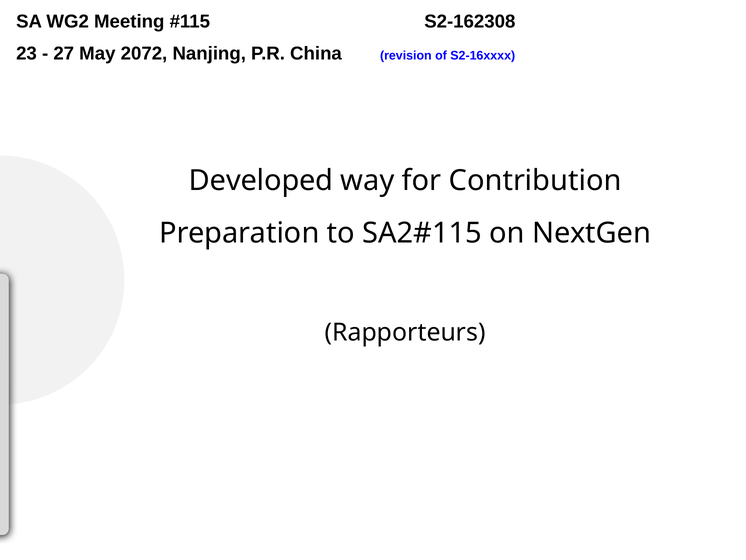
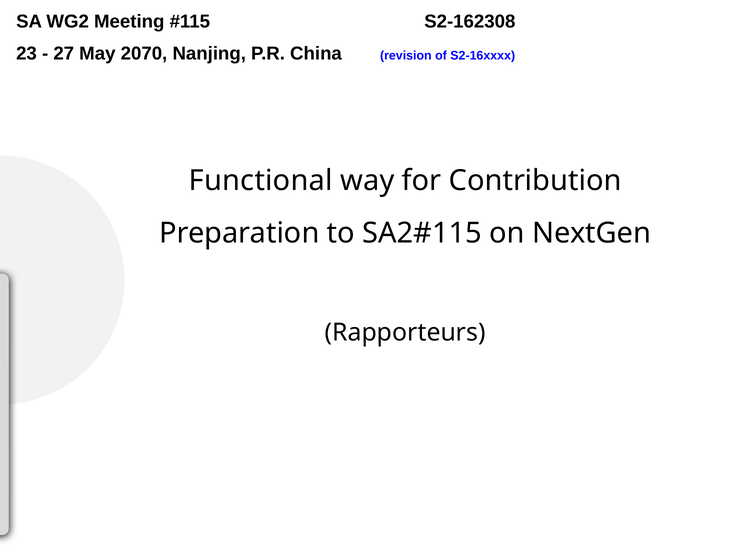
2072: 2072 -> 2070
Developed: Developed -> Functional
